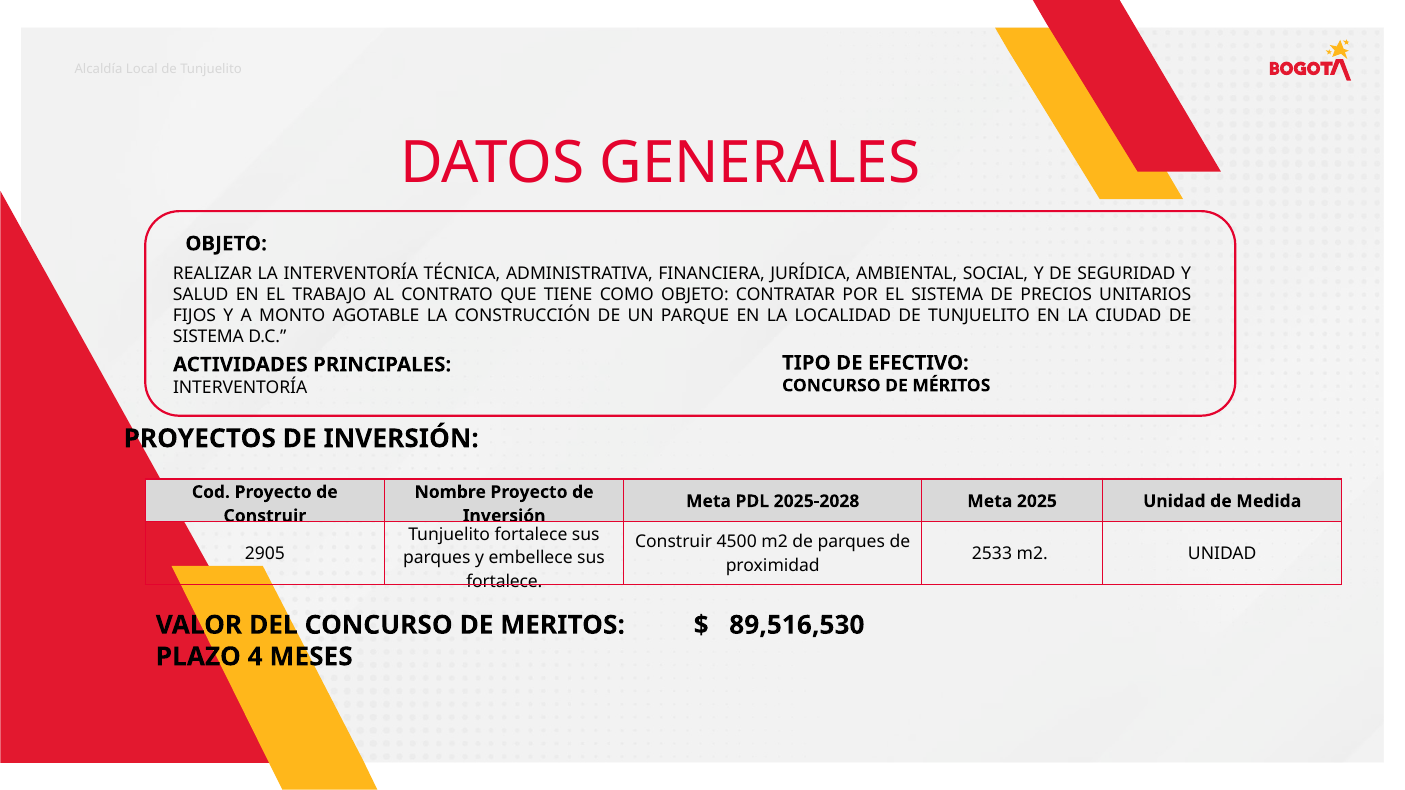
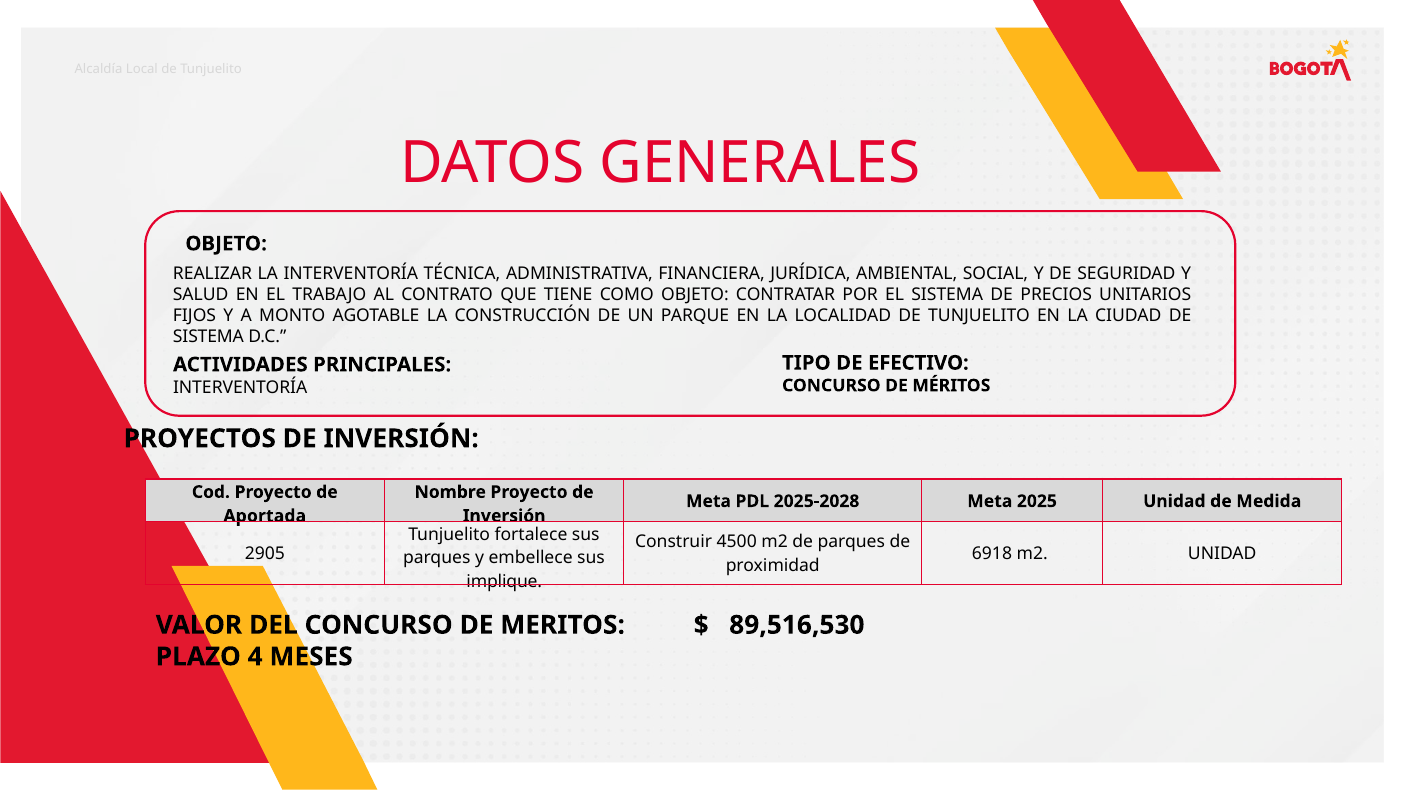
Construir at (265, 516): Construir -> Aportada
2533: 2533 -> 6918
fortalece at (504, 582): fortalece -> implique
